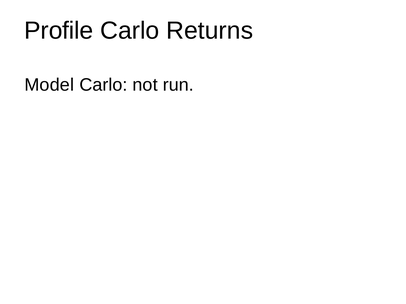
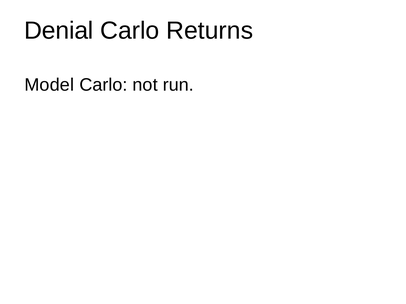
Profile: Profile -> Denial
